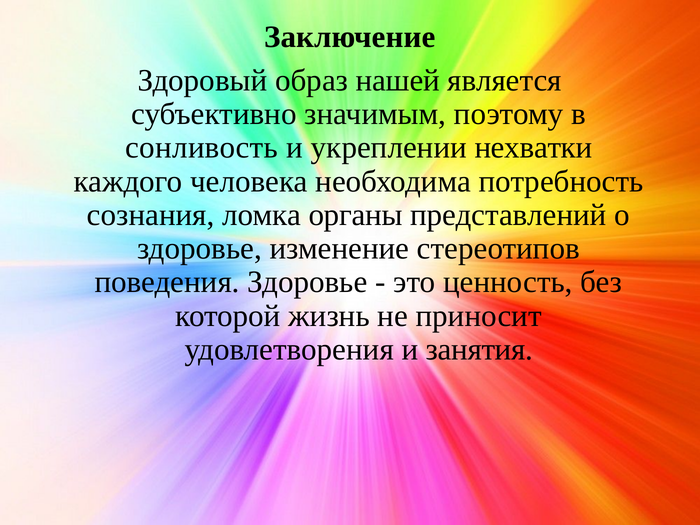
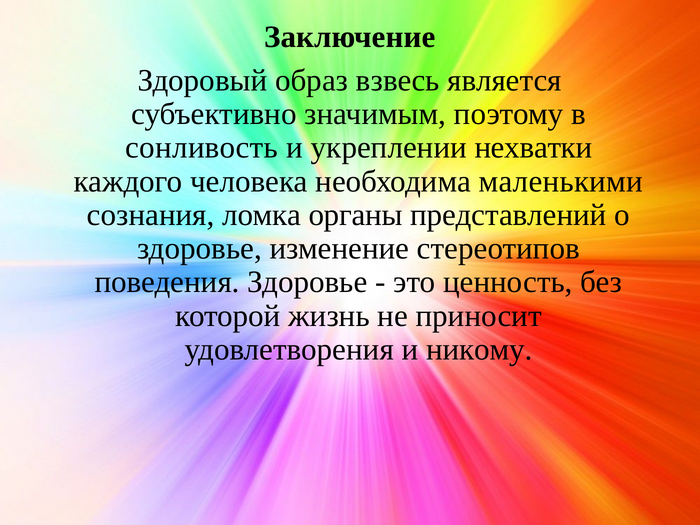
нашей: нашей -> взвесь
потребность: потребность -> маленькими
занятия: занятия -> никому
